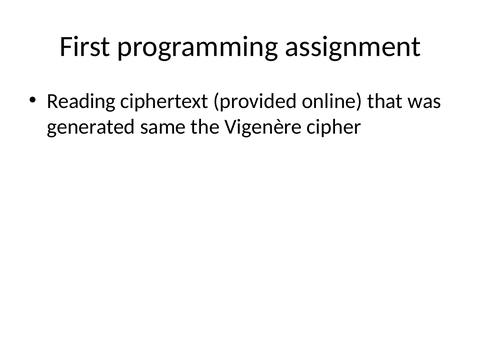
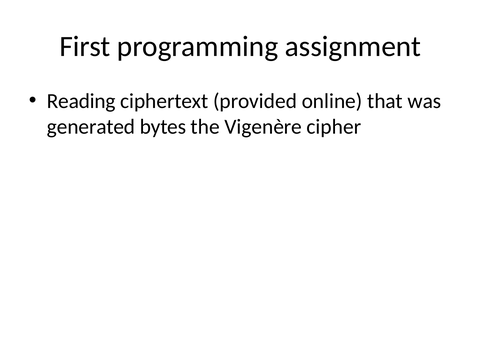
same: same -> bytes
